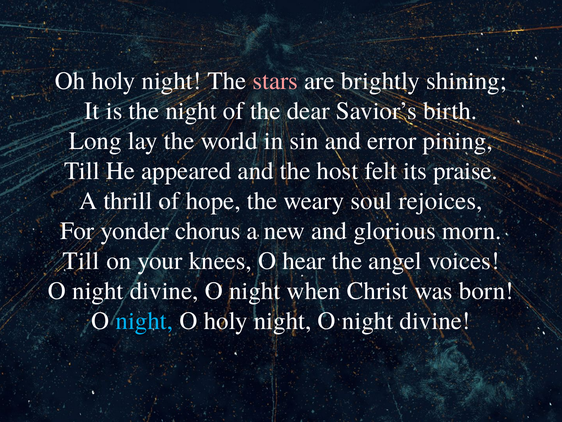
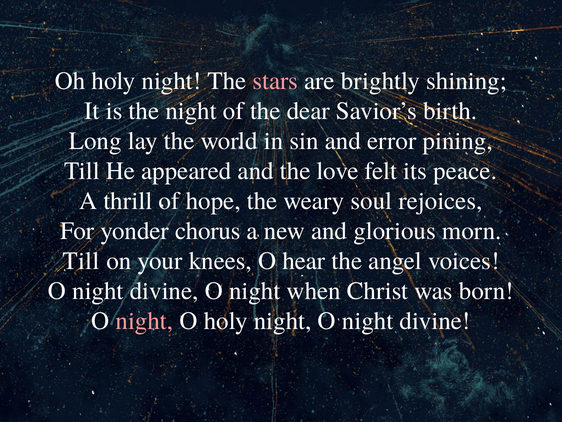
host: host -> love
praise: praise -> peace
night at (144, 321) colour: light blue -> pink
